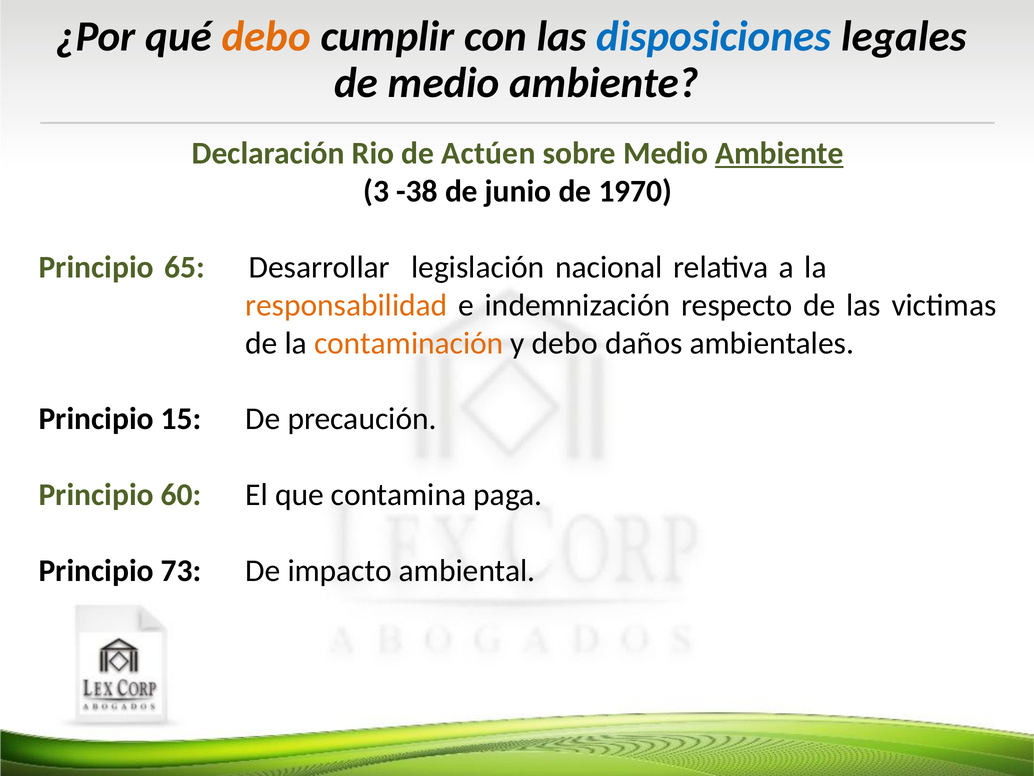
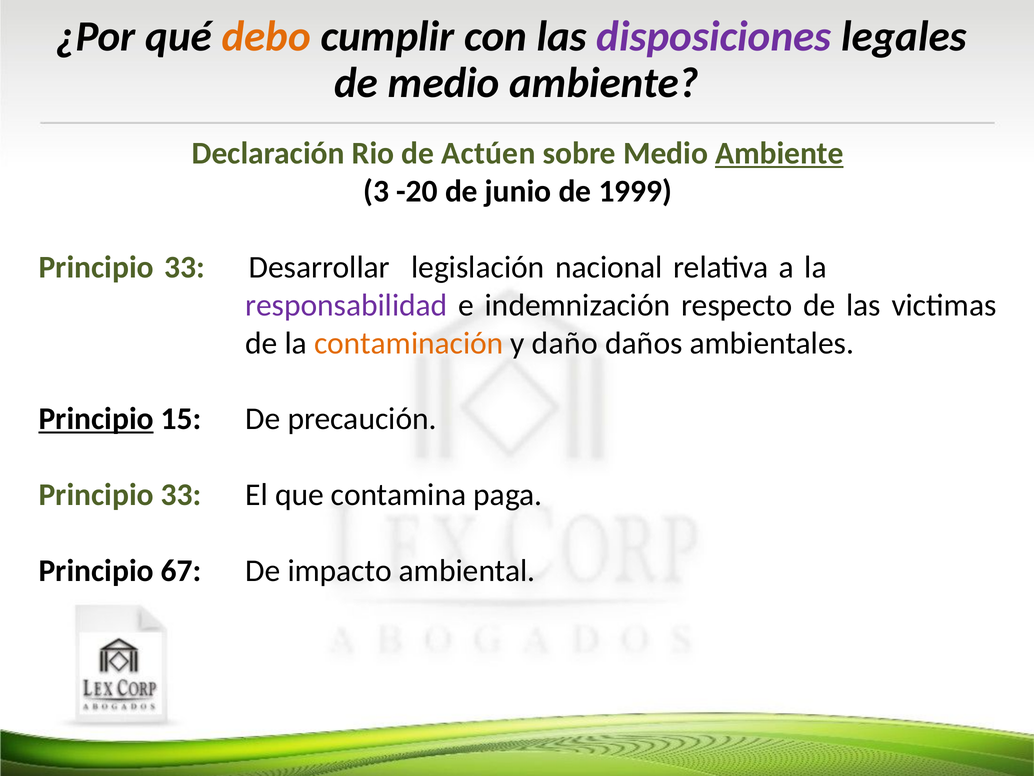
disposiciones colour: blue -> purple
-38: -38 -> -20
1970: 1970 -> 1999
65 at (185, 267): 65 -> 33
responsabilidad colour: orange -> purple
y debo: debo -> daño
Principio at (96, 419) underline: none -> present
60 at (181, 495): 60 -> 33
73: 73 -> 67
